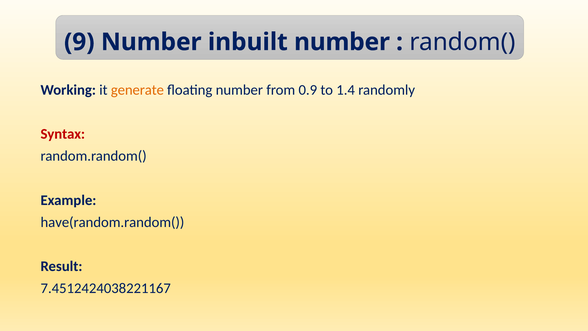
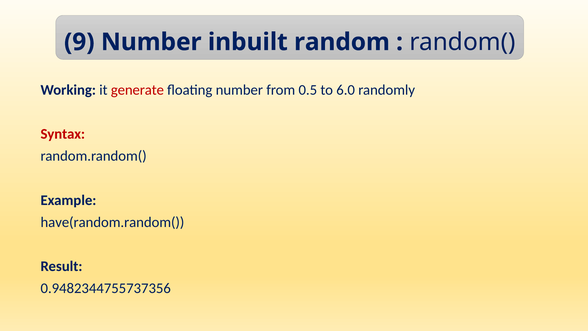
inbuilt number: number -> random
generate colour: orange -> red
0.9: 0.9 -> 0.5
1.4: 1.4 -> 6.0
7.4512424038221167: 7.4512424038221167 -> 0.9482344755737356
